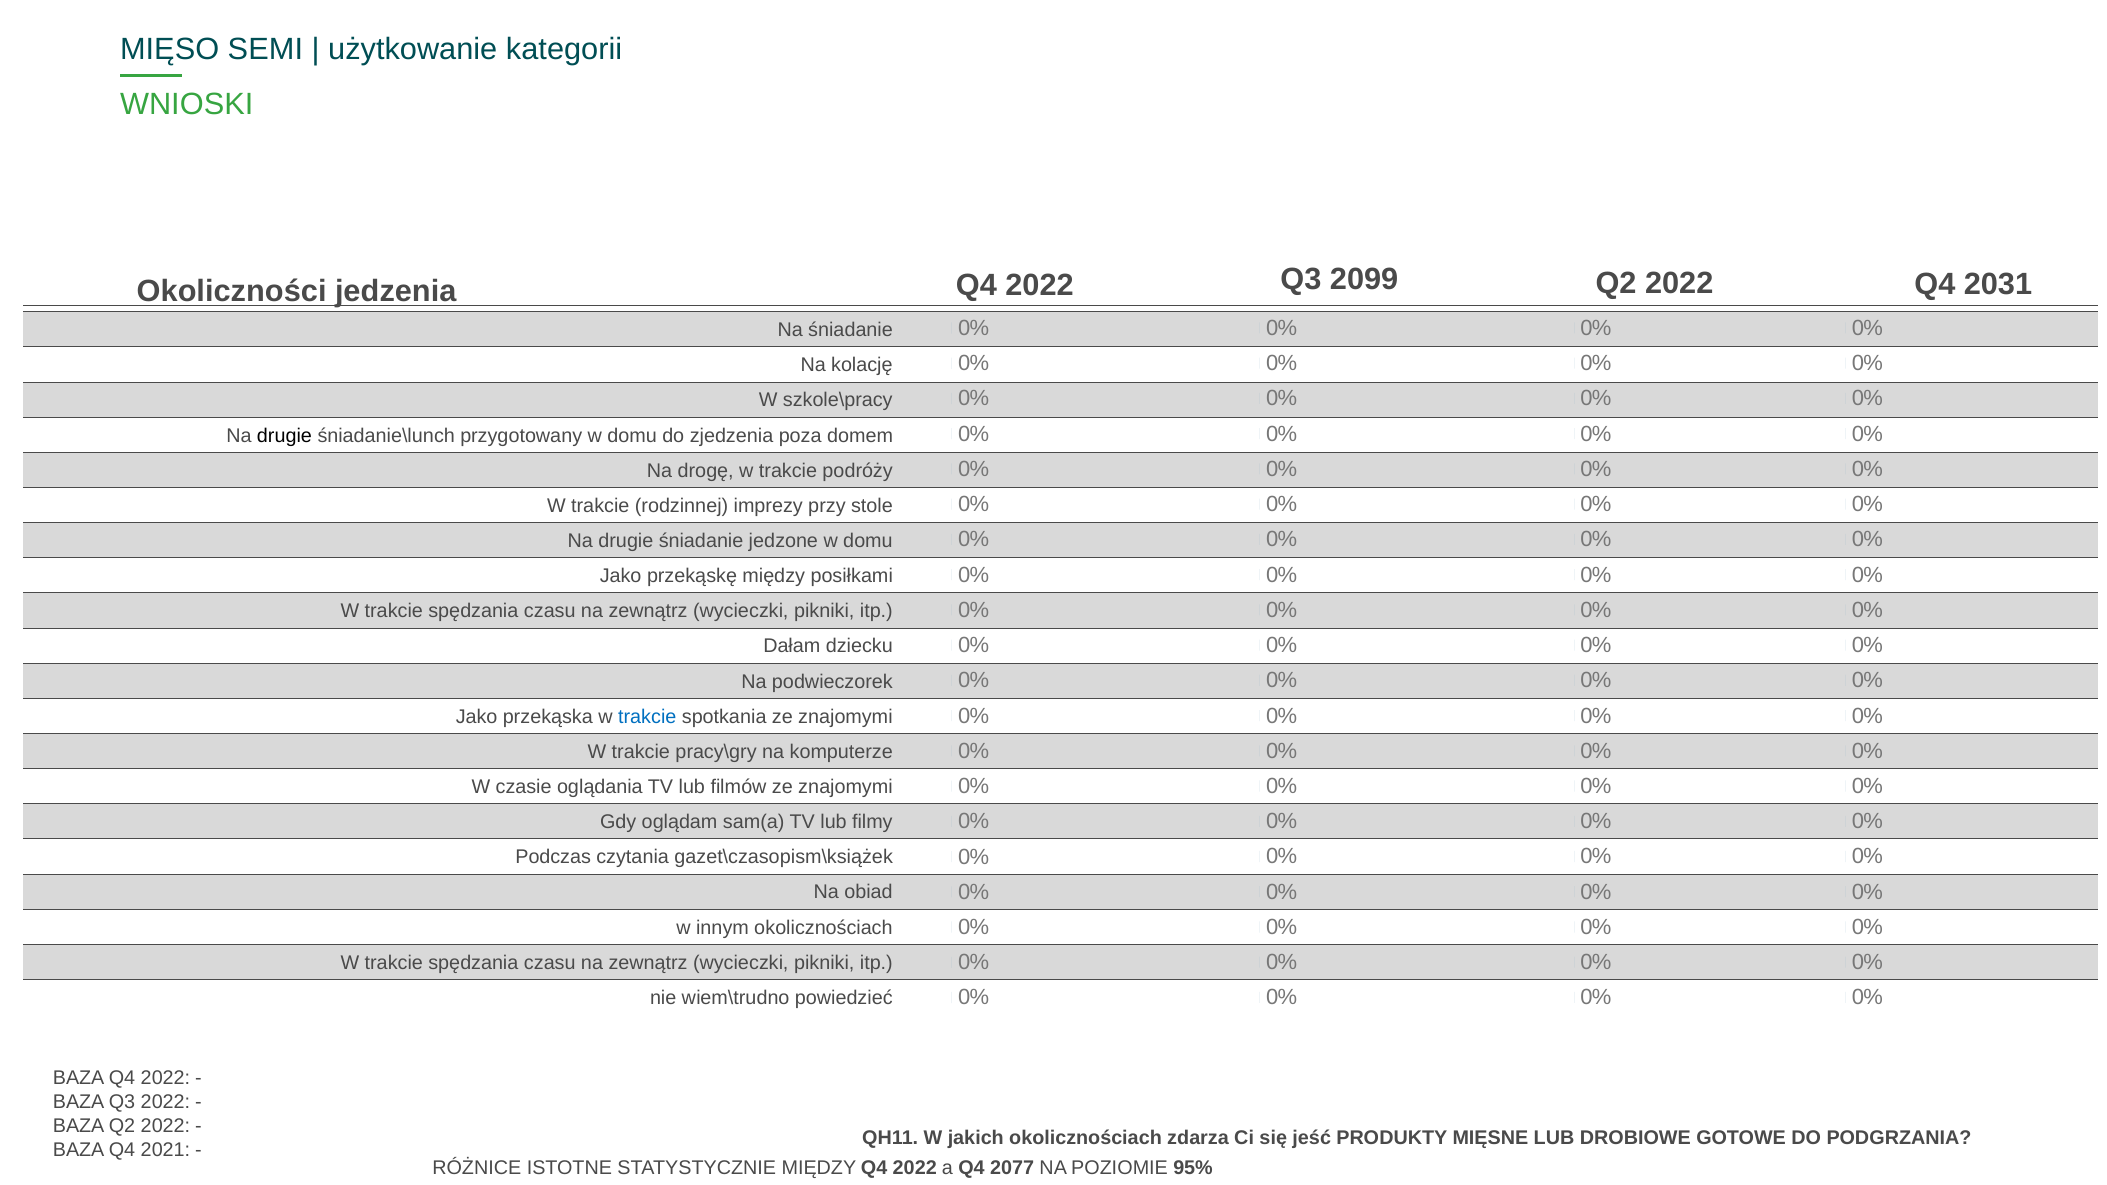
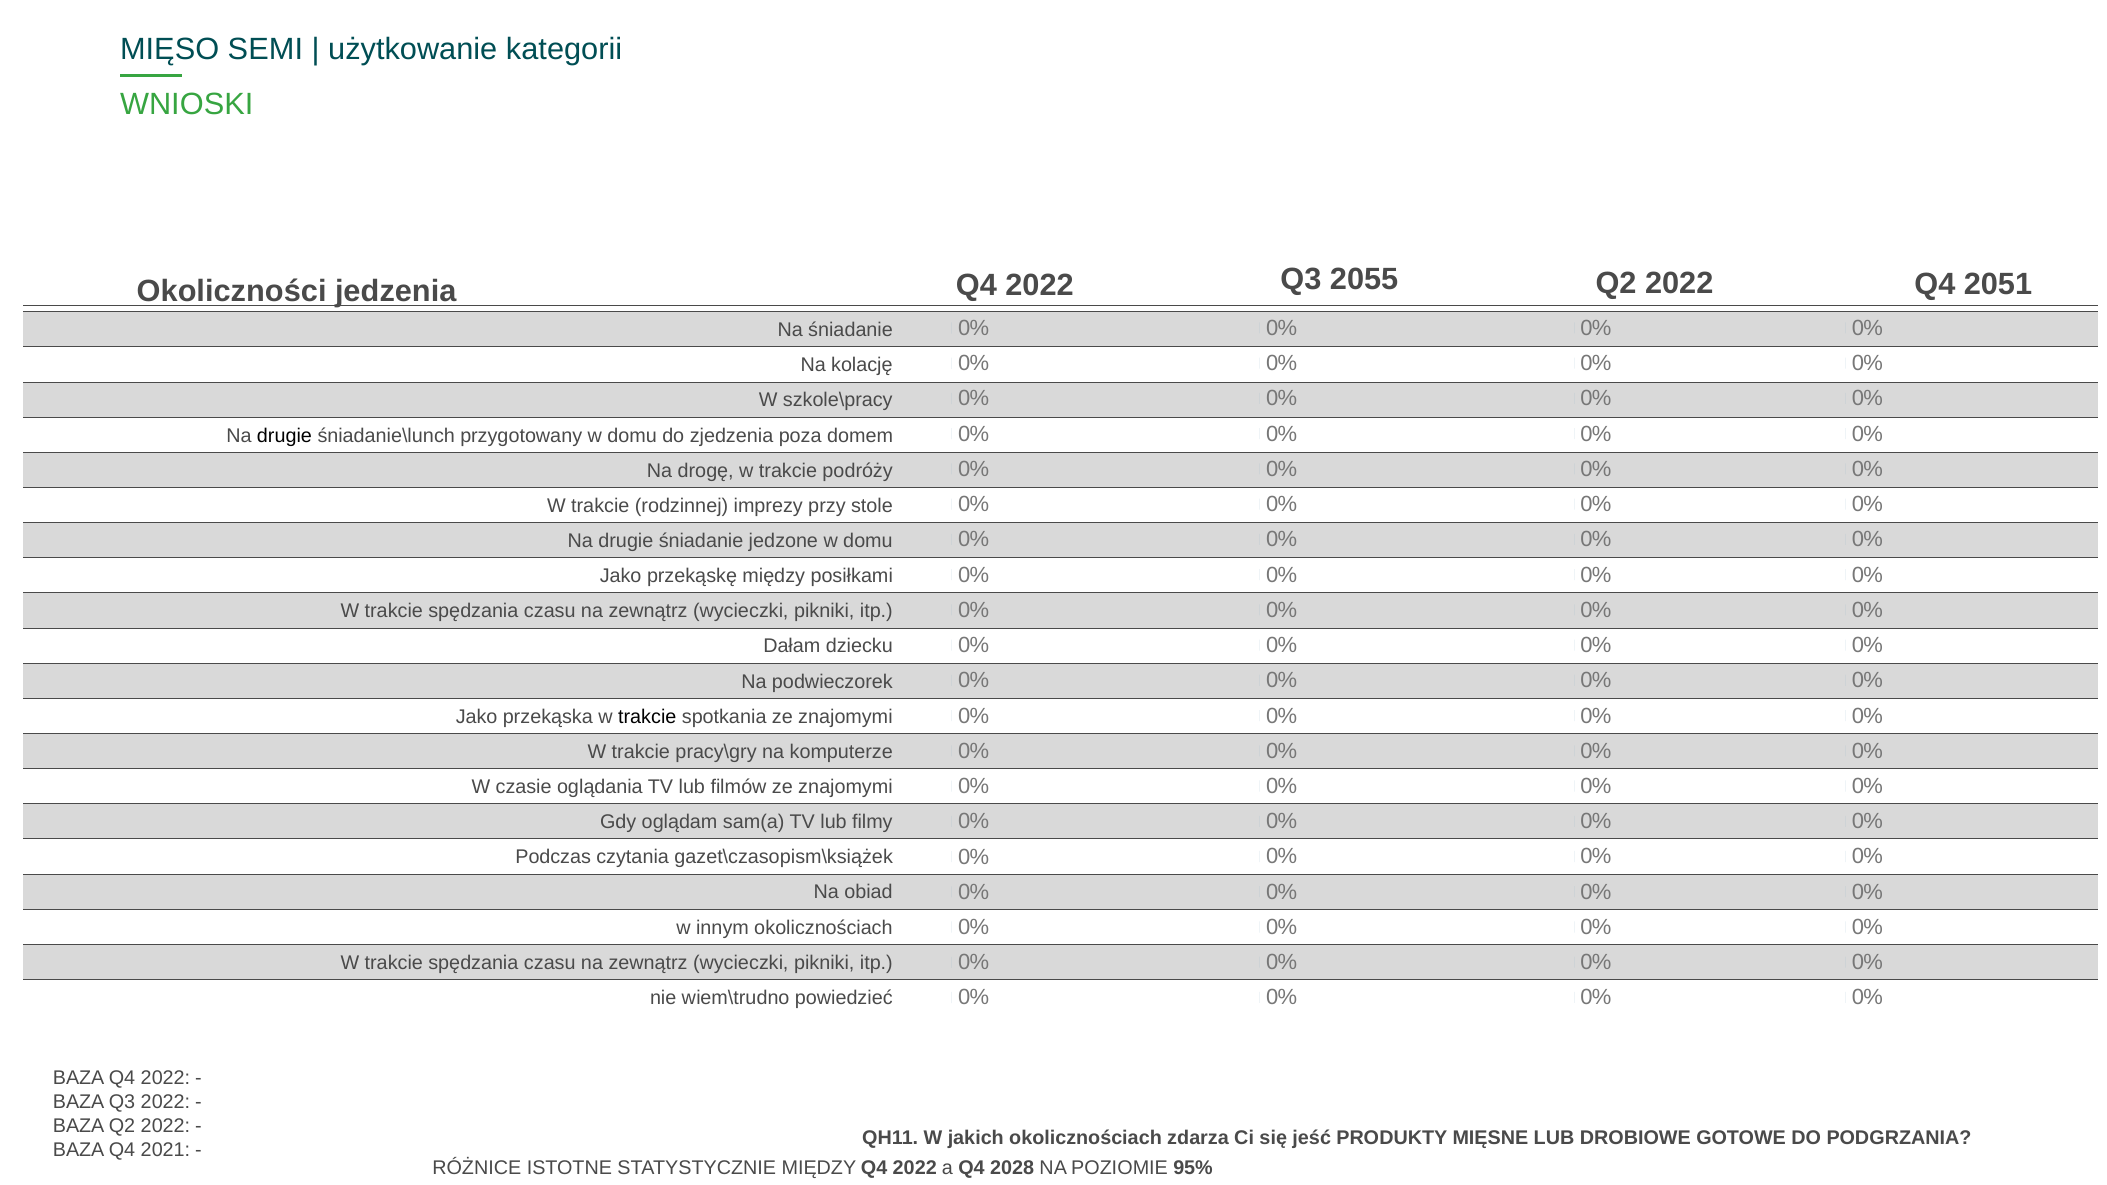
2099: 2099 -> 2055
2031: 2031 -> 2051
trakcie at (647, 717) colour: blue -> black
2077: 2077 -> 2028
